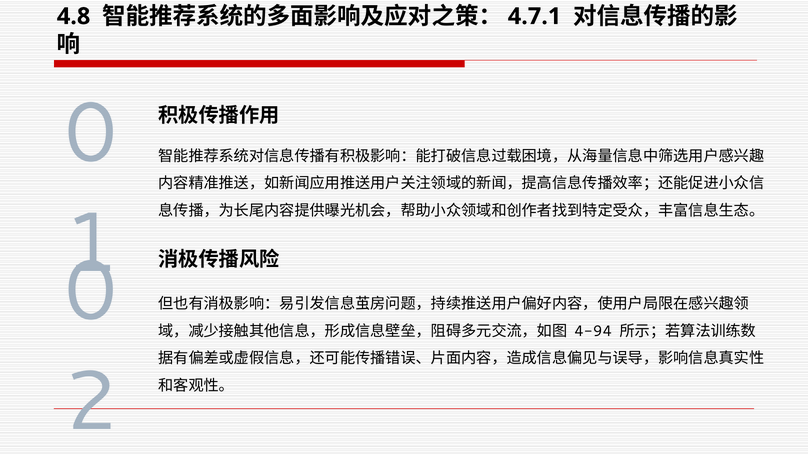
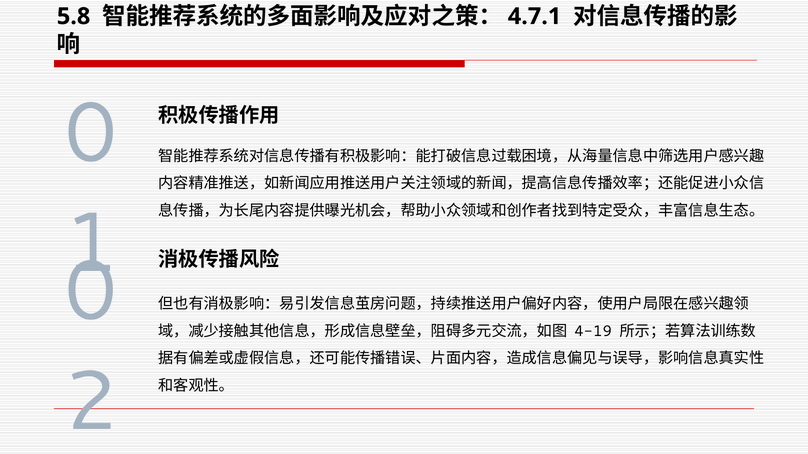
4.8: 4.8 -> 5.8
4-94: 4-94 -> 4-19
